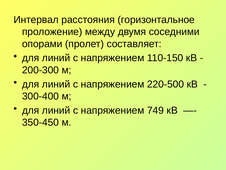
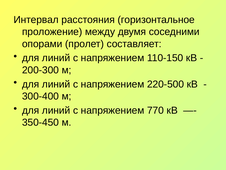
749: 749 -> 770
